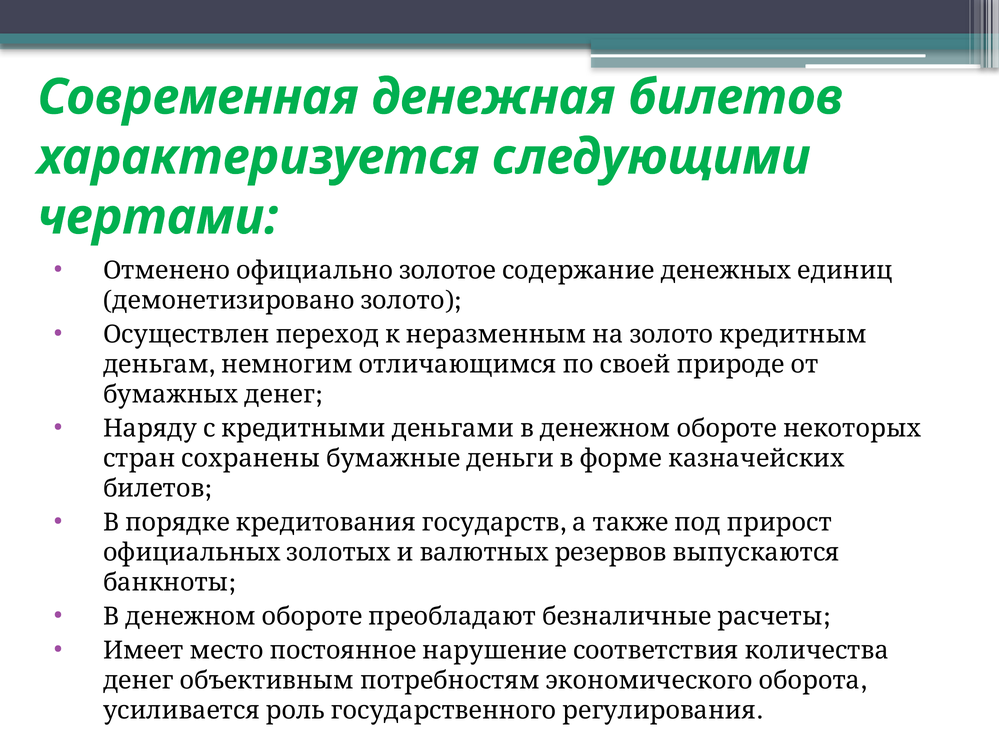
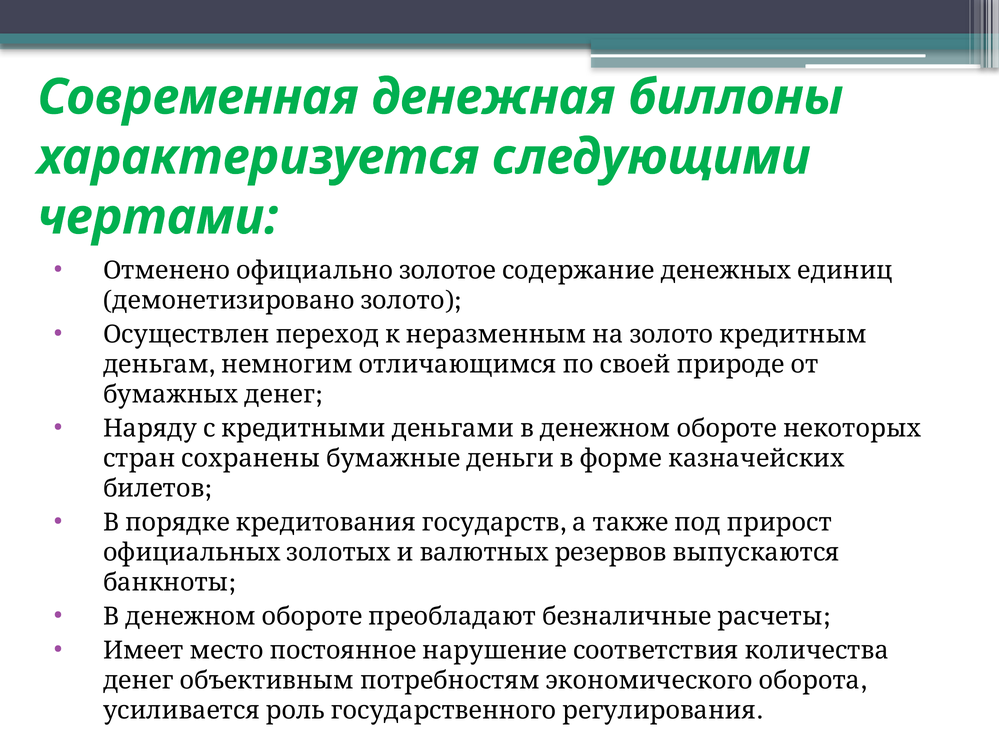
денежная билетов: билетов -> биллоны
